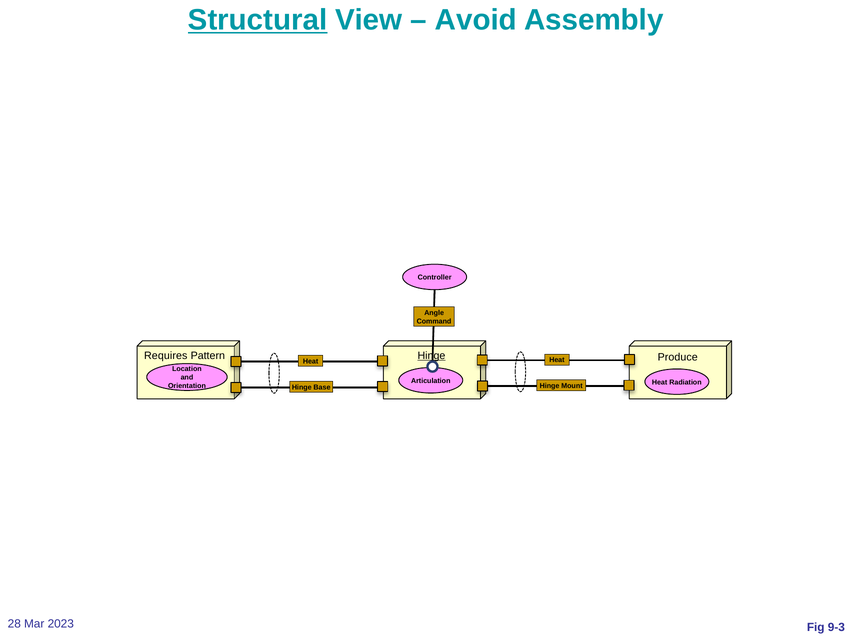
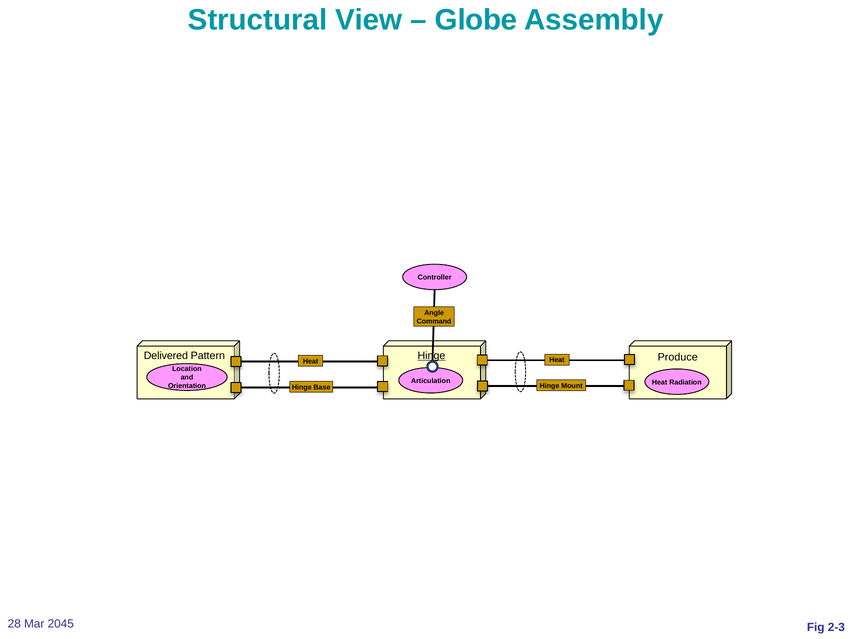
Structural underline: present -> none
Avoid: Avoid -> Globe
Requires: Requires -> Delivered
2023: 2023 -> 2045
9-3: 9-3 -> 2-3
